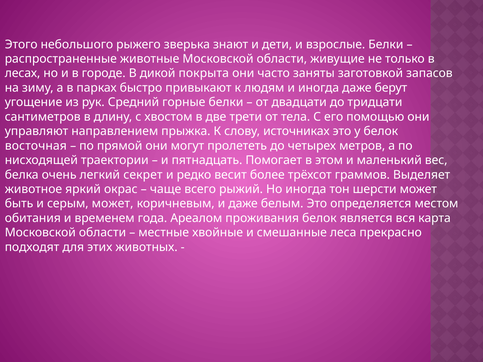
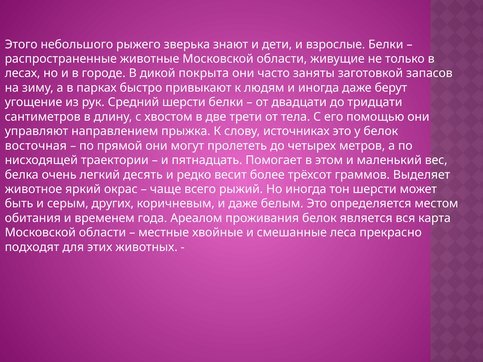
Средний горные: горные -> шерсти
секрет: секрет -> десять
серым может: может -> других
